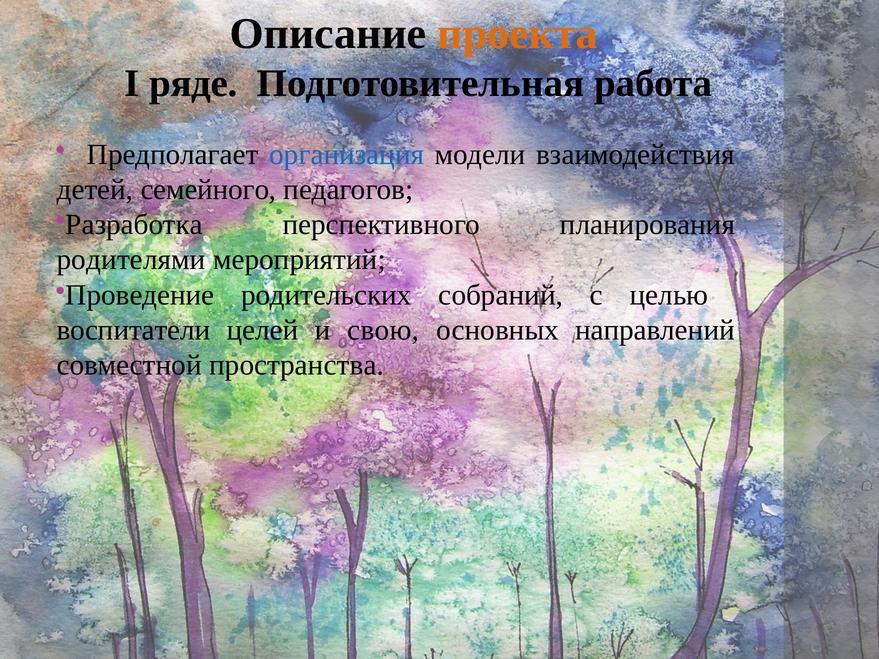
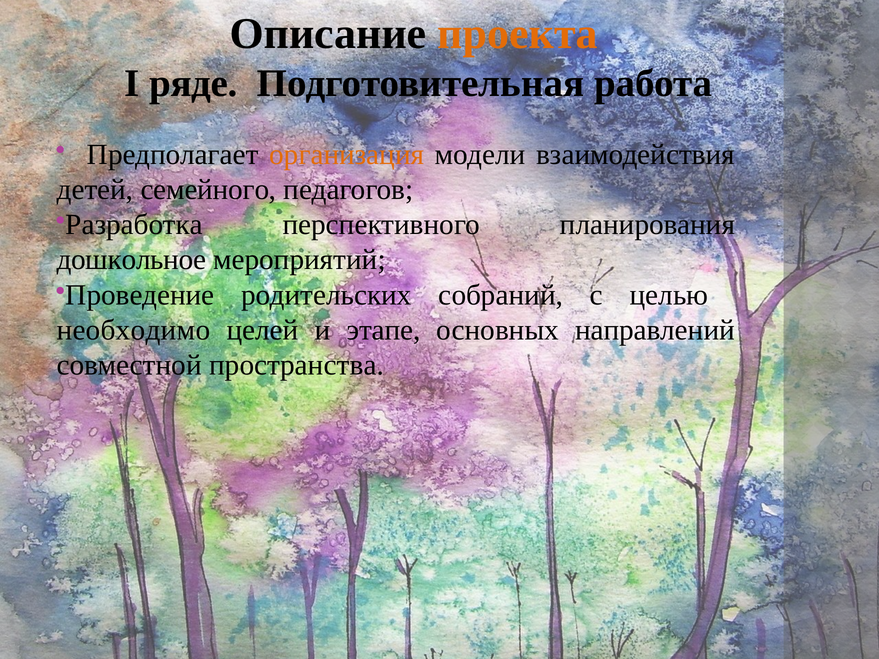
организация colour: blue -> orange
родителями: родителями -> дошкольное
воспитатели: воспитатели -> необходимо
свою: свою -> этапе
